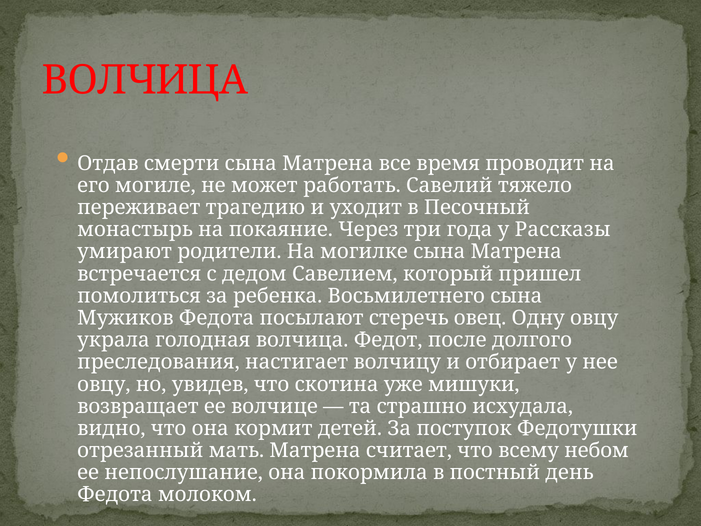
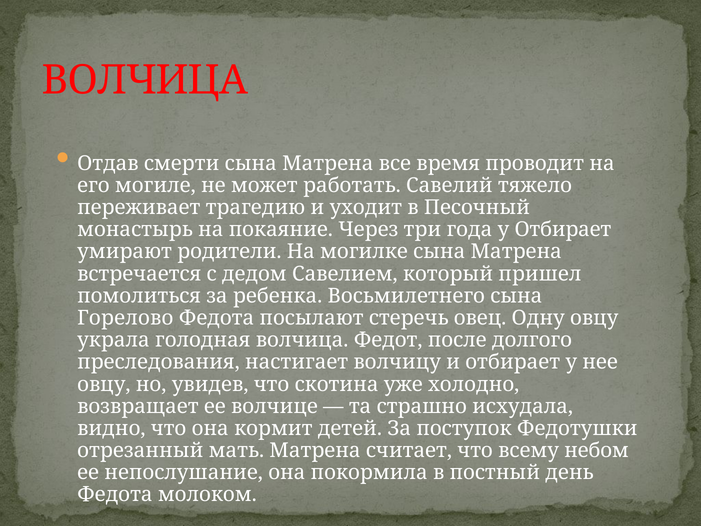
у Рассказы: Рассказы -> Отбирает
Мужиков: Мужиков -> Горелово
мишуки: мишуки -> холодно
